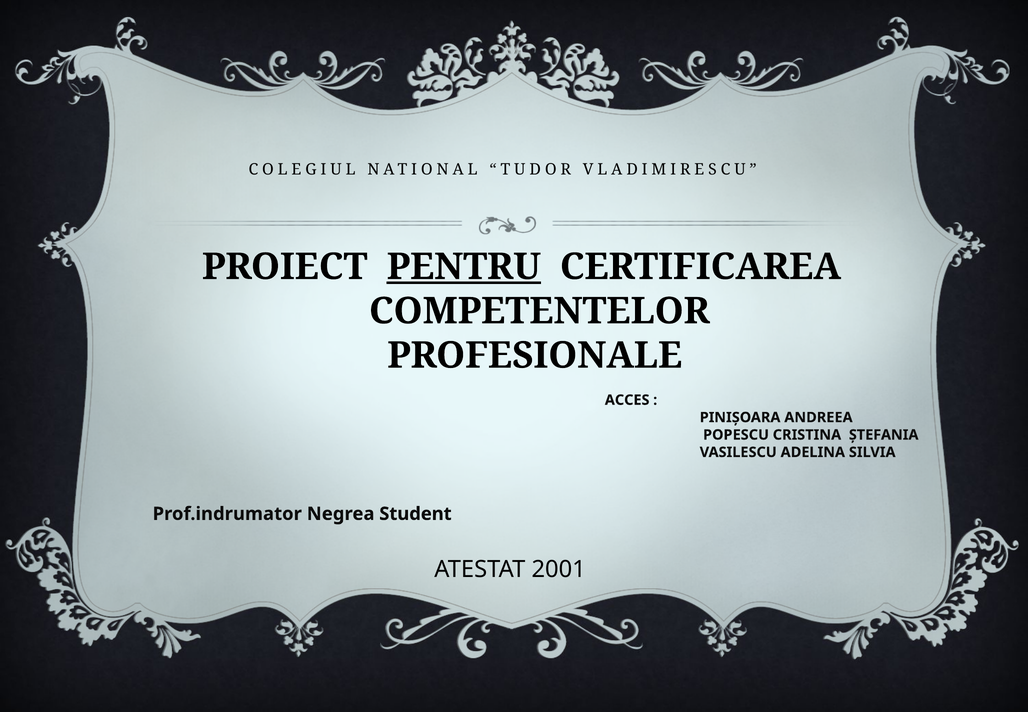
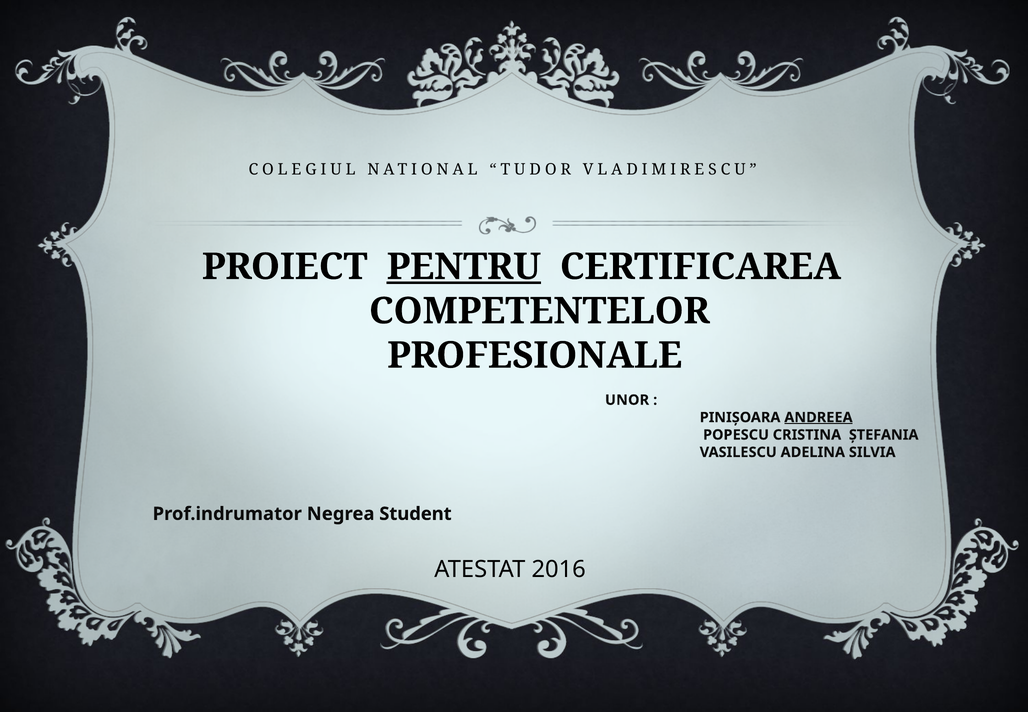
ACCES: ACCES -> UNOR
ANDREEA underline: none -> present
2001: 2001 -> 2016
